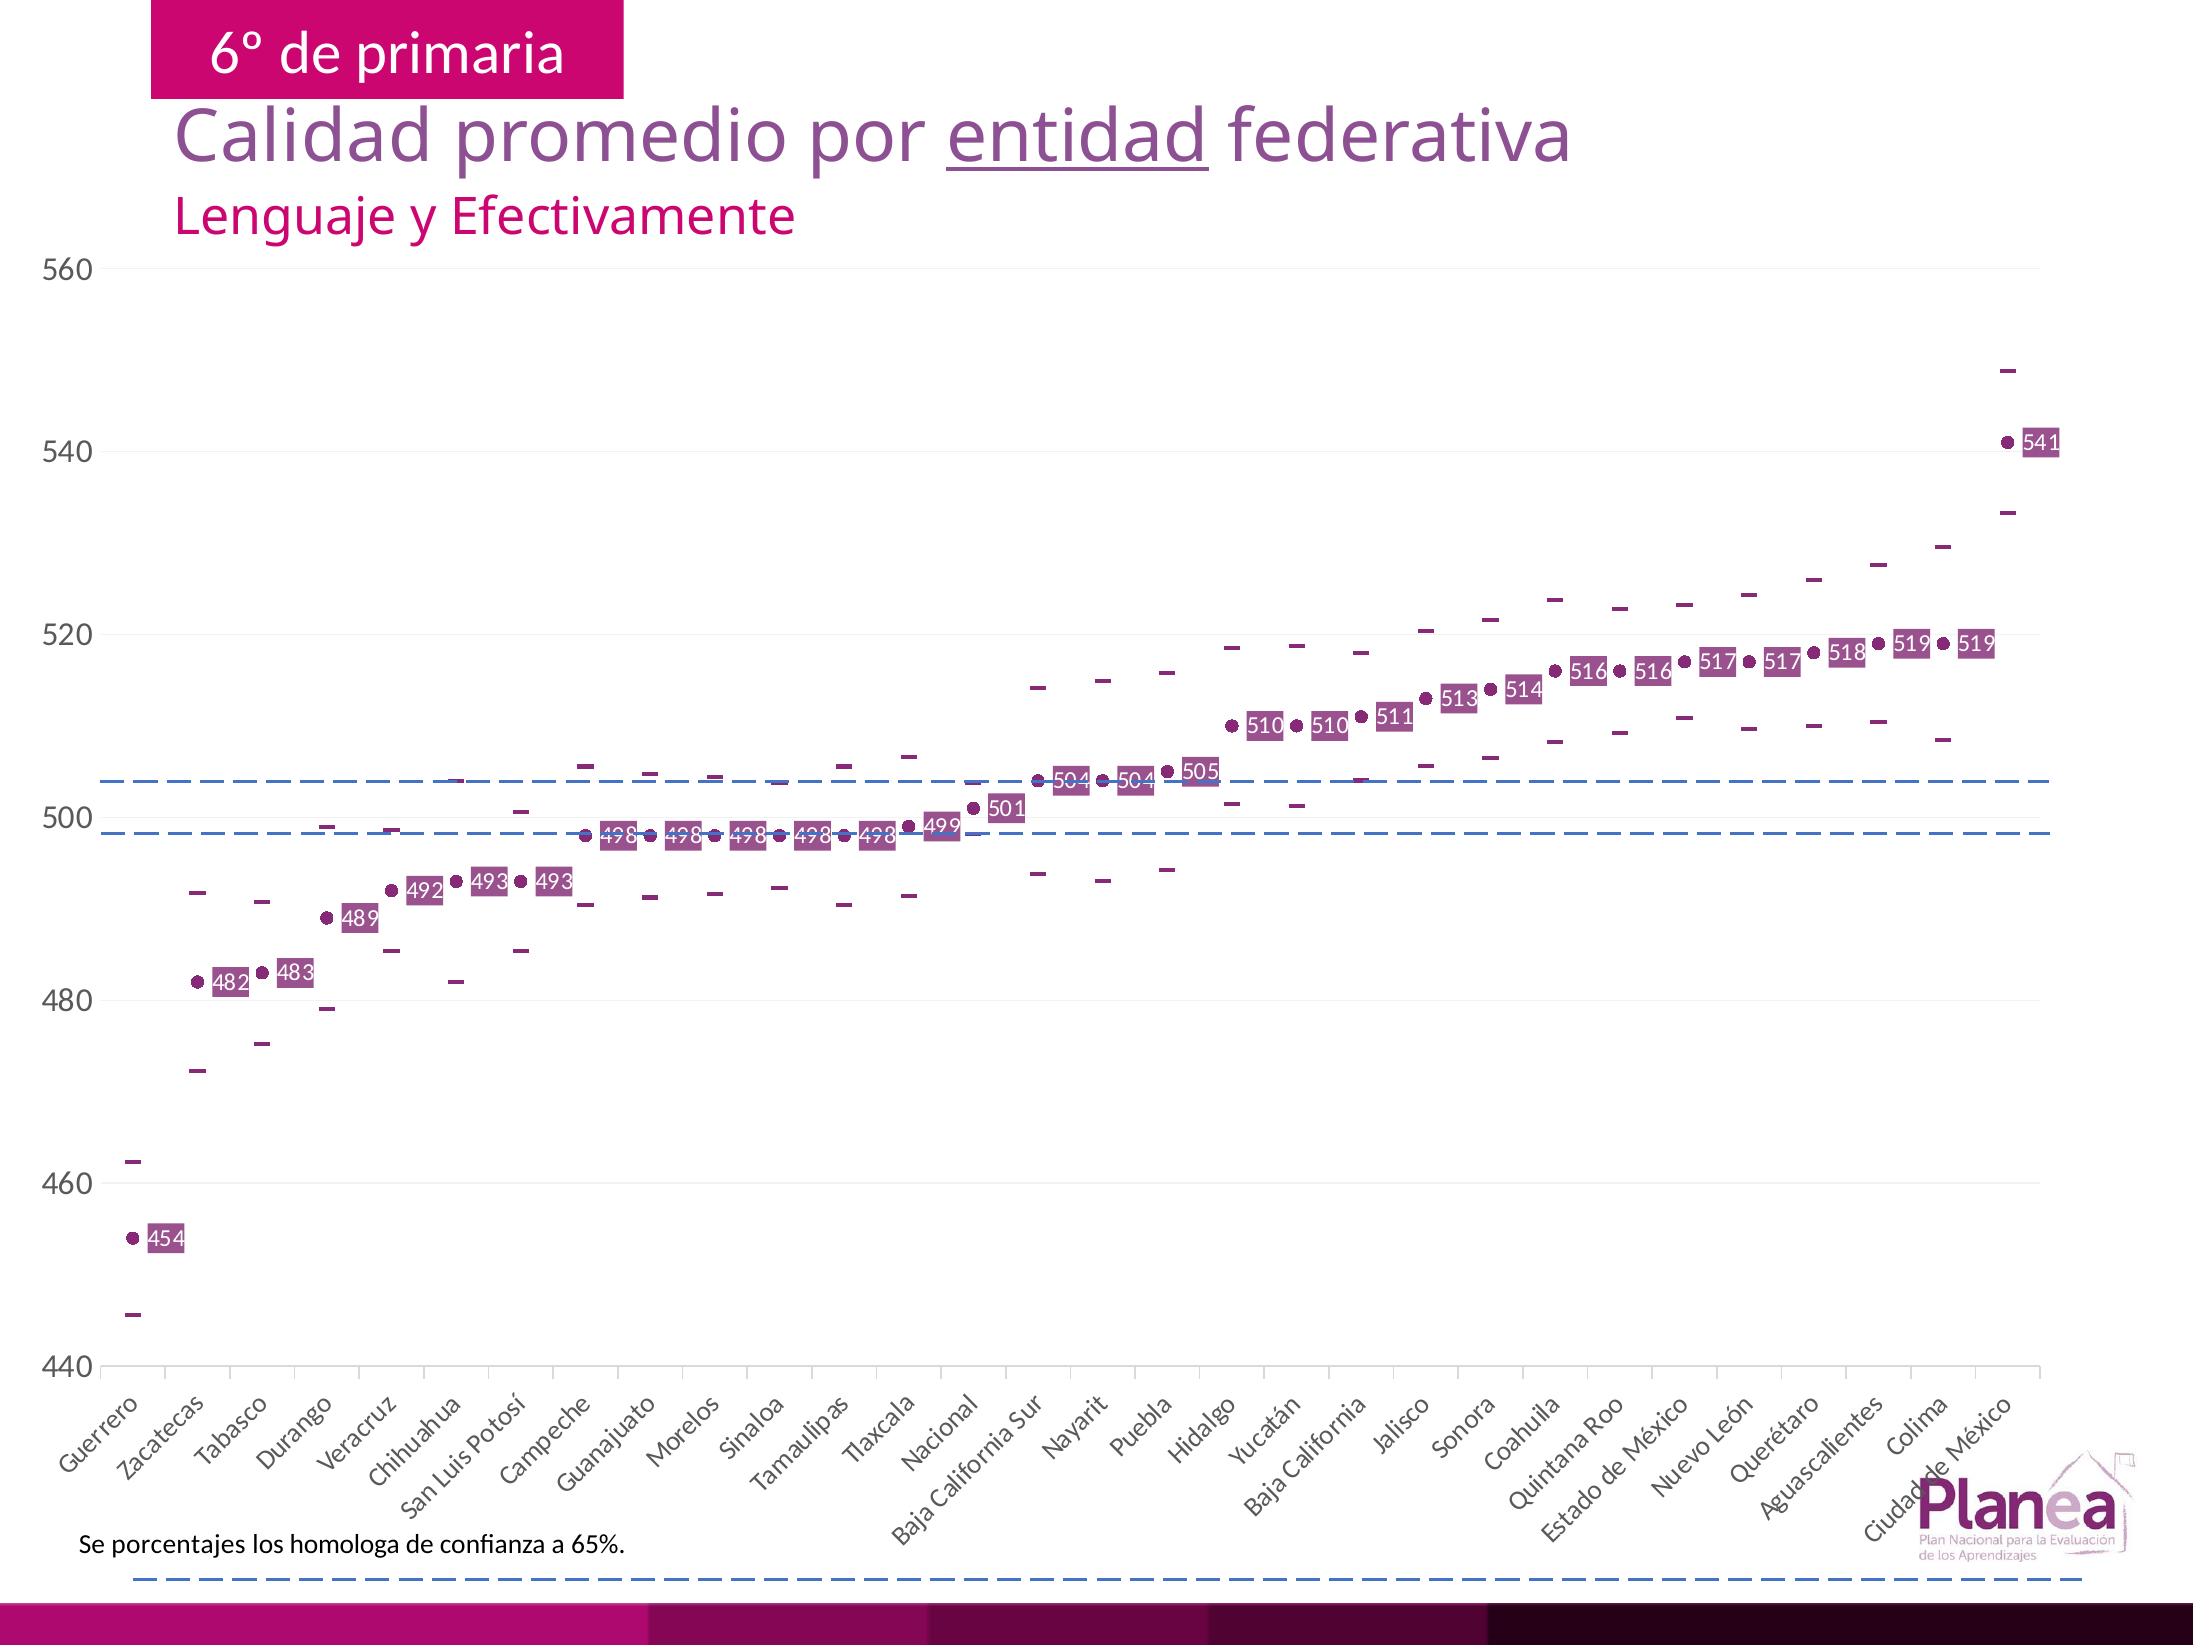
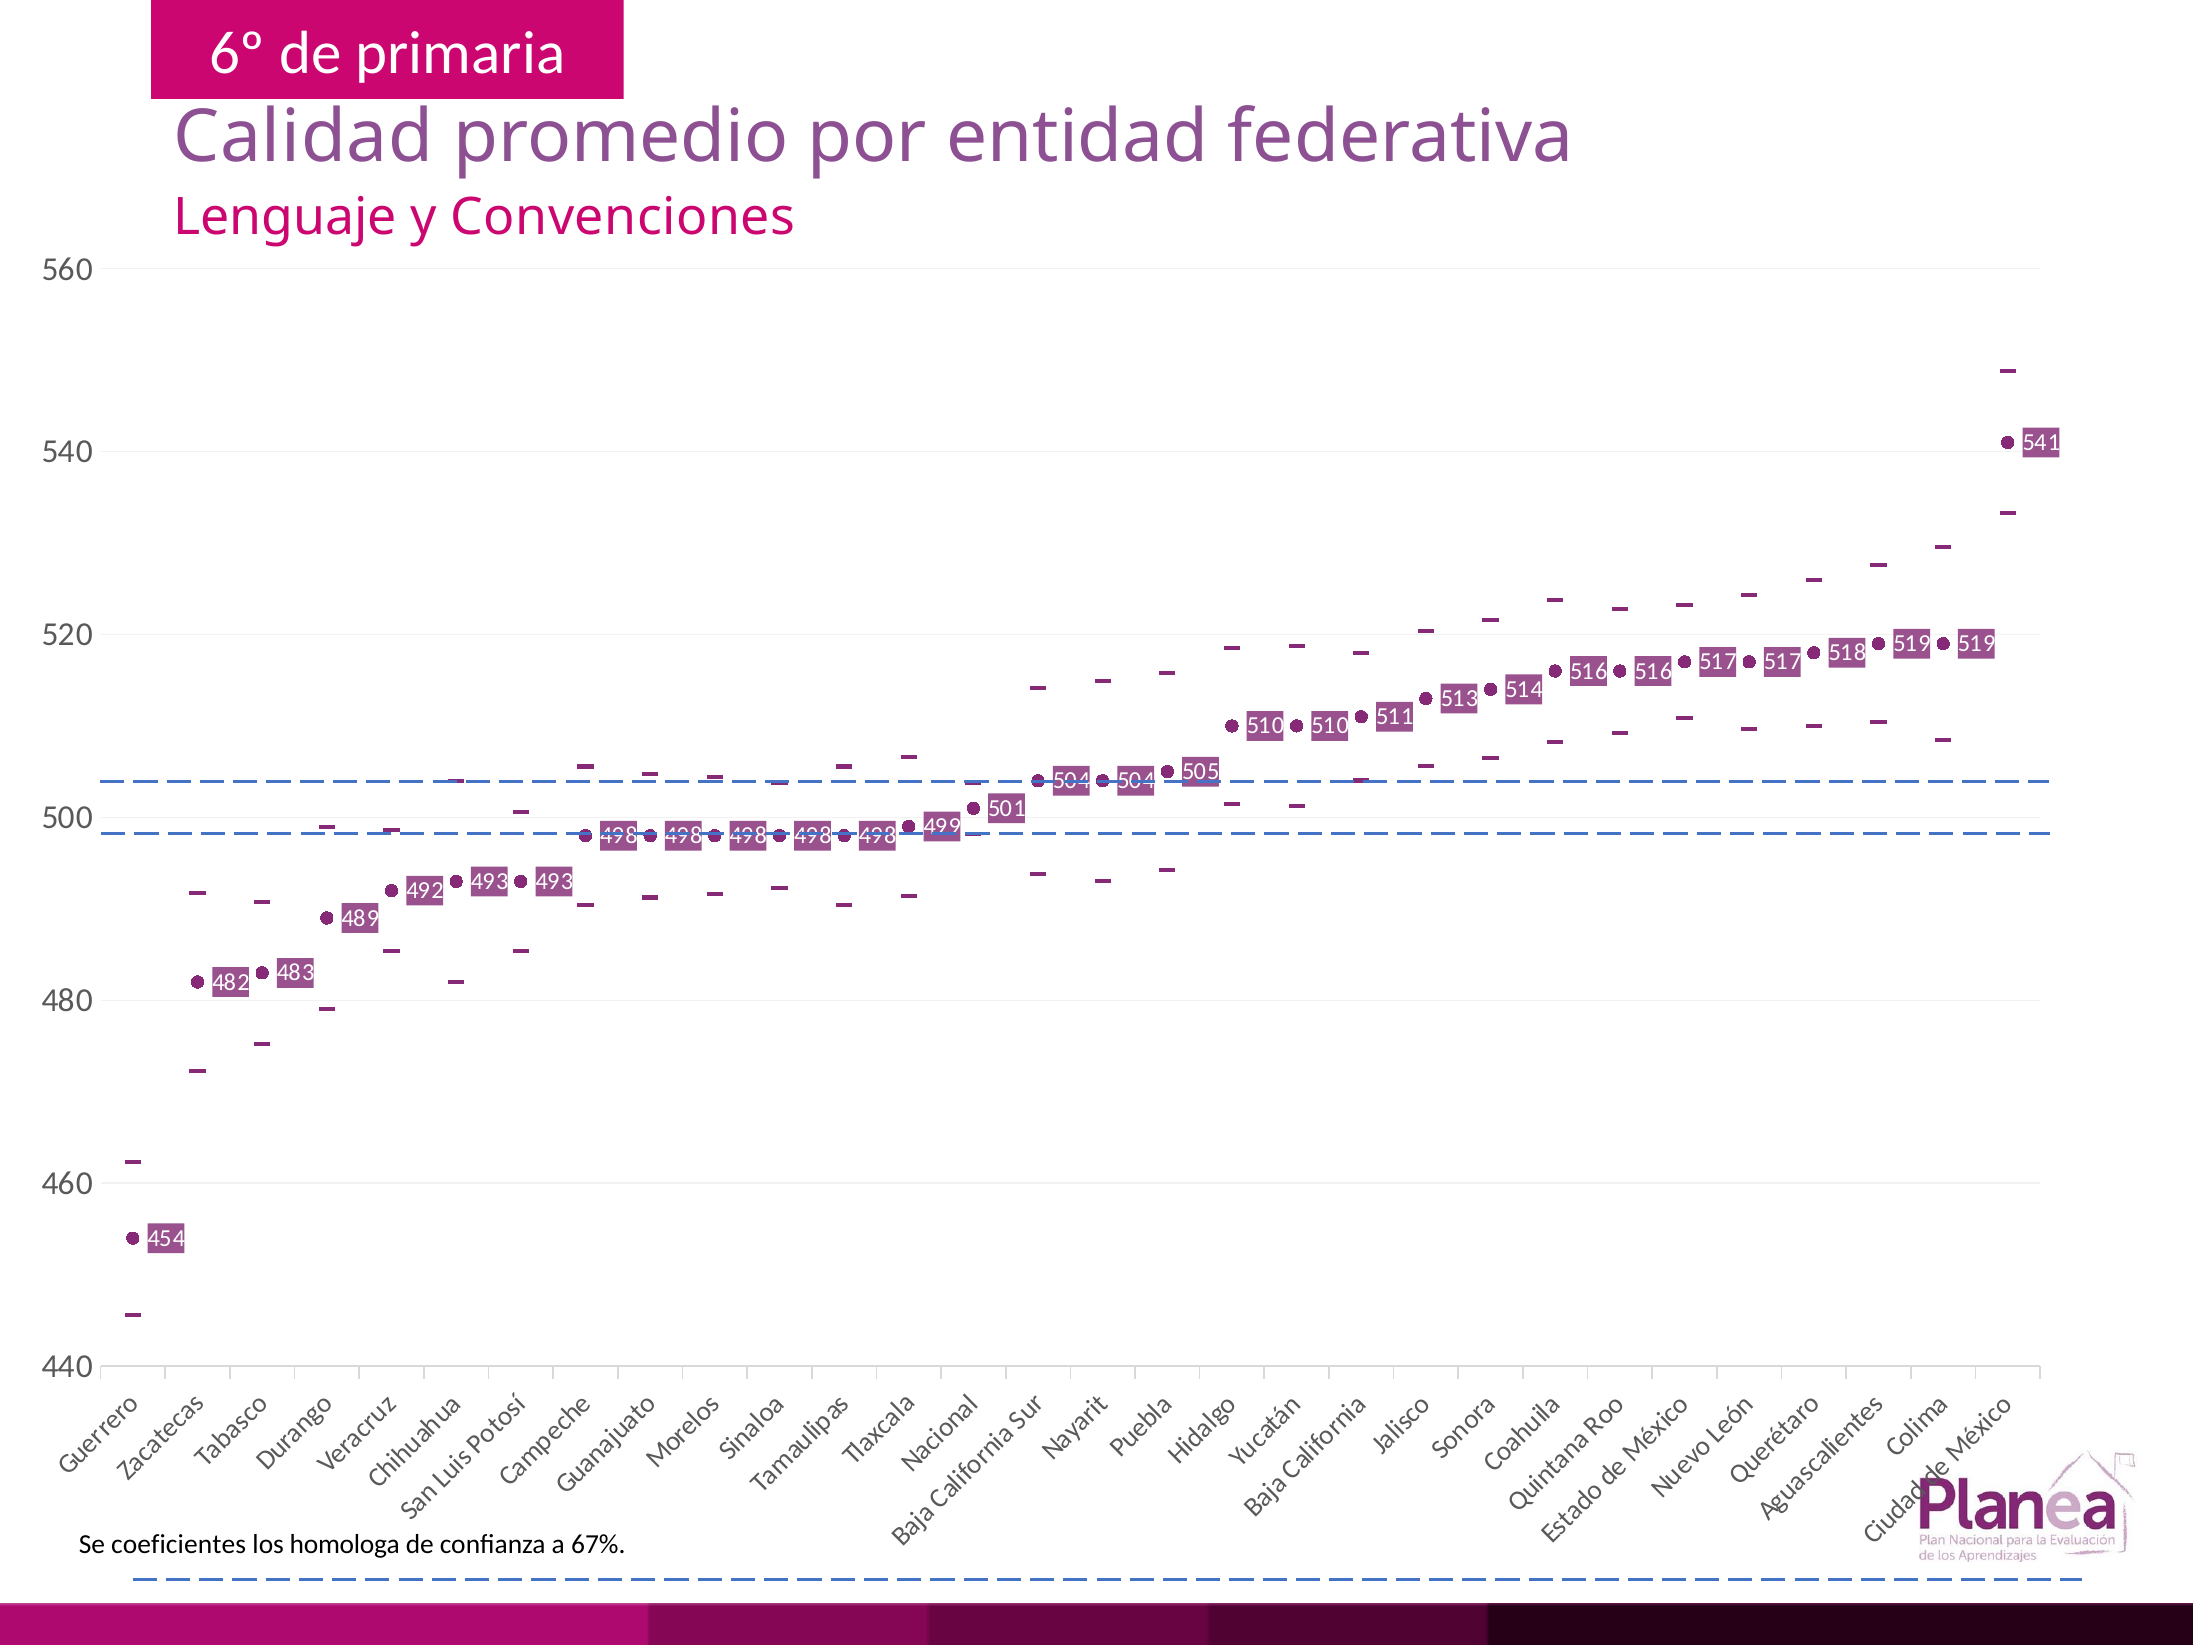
entidad underline: present -> none
Efectivamente: Efectivamente -> Convenciones
porcentajes: porcentajes -> coeficientes
65%: 65% -> 67%
